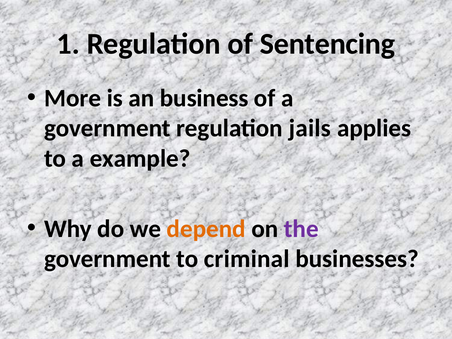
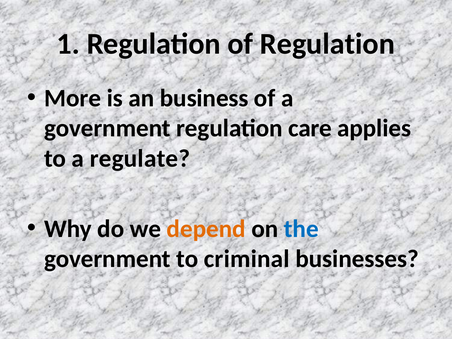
of Sentencing: Sentencing -> Regulation
jails: jails -> care
example: example -> regulate
the colour: purple -> blue
